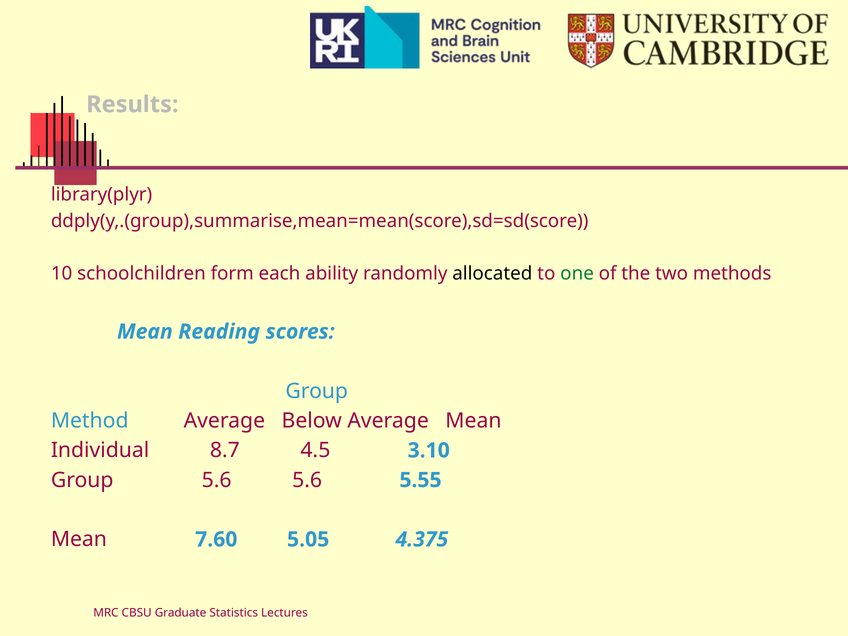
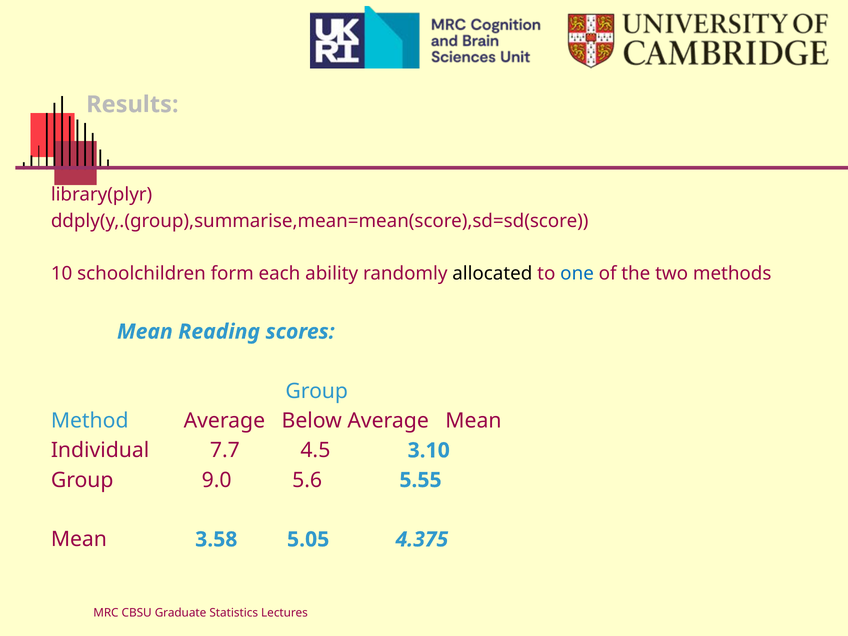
one colour: green -> blue
8.7: 8.7 -> 7.7
Group 5.6: 5.6 -> 9.0
7.60: 7.60 -> 3.58
